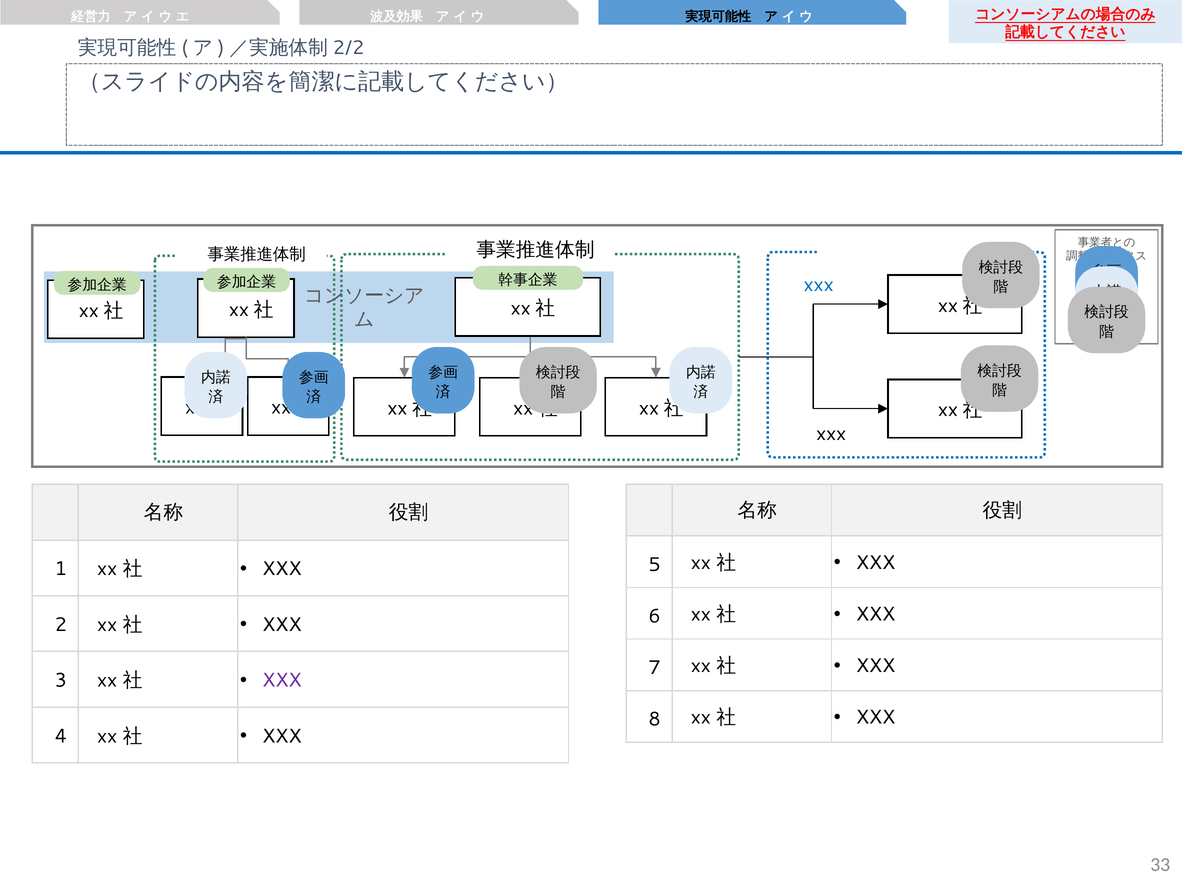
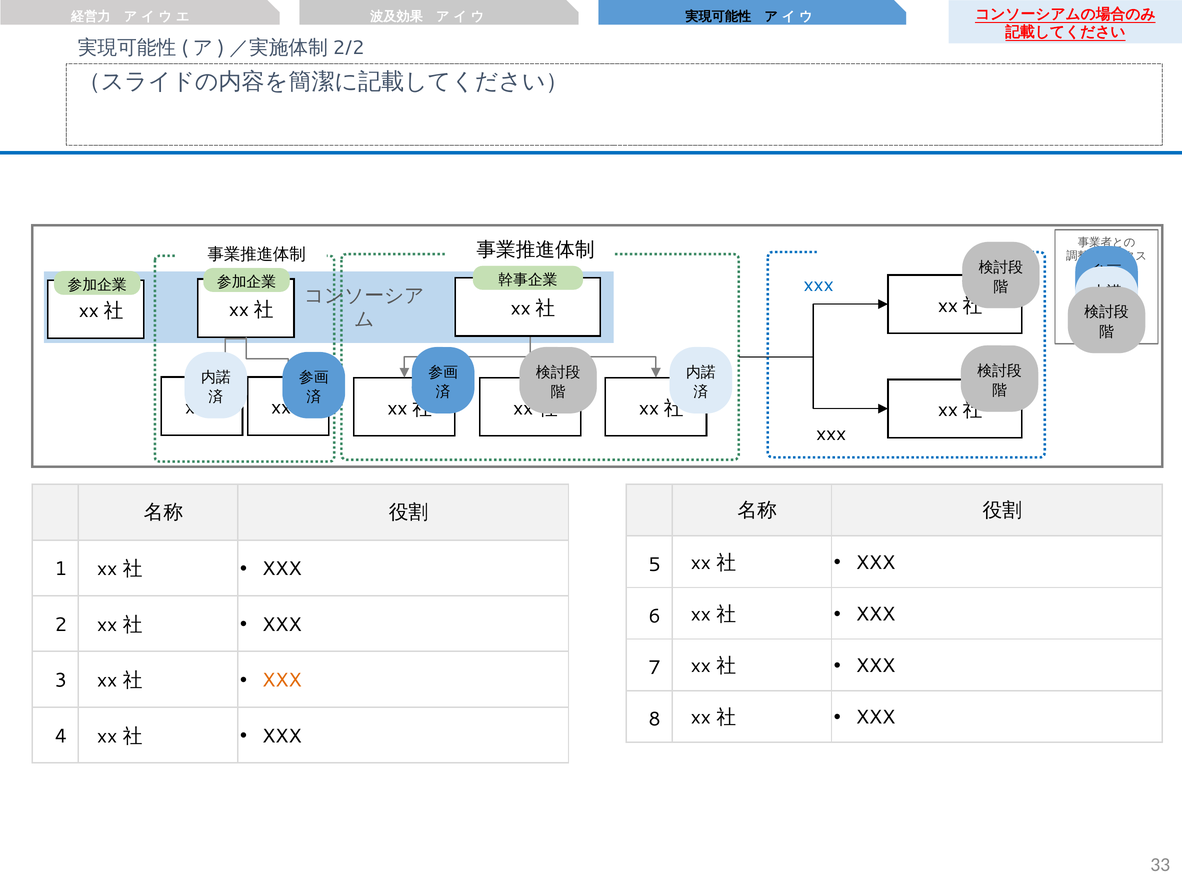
XXX at (282, 680) colour: purple -> orange
